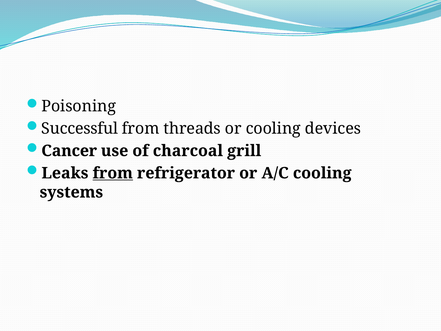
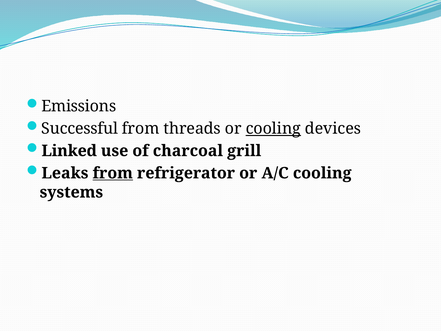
Poisoning: Poisoning -> Emissions
cooling at (273, 128) underline: none -> present
Cancer: Cancer -> Linked
